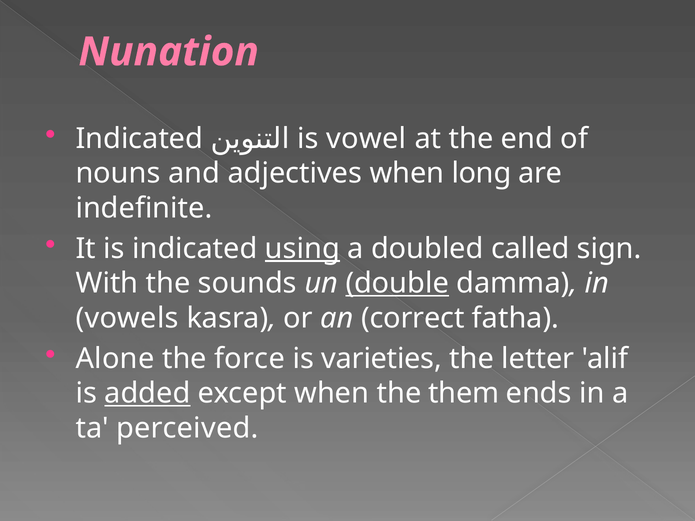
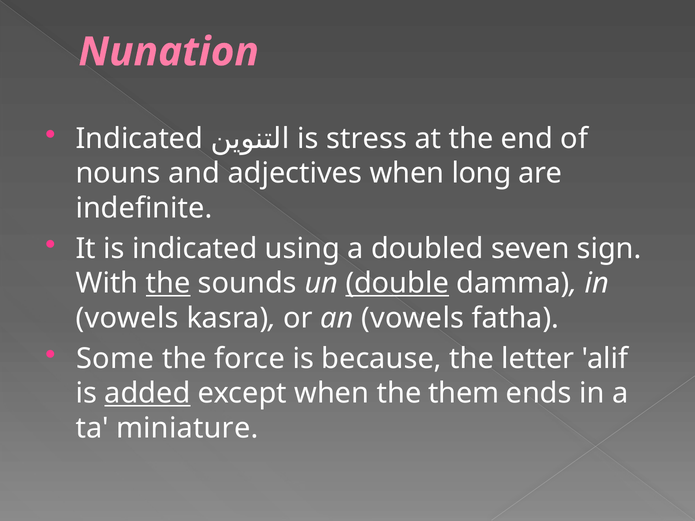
vowel: vowel -> stress
using underline: present -> none
called: called -> seven
the at (168, 283) underline: none -> present
an correct: correct -> vowels
Alone: Alone -> Some
varieties: varieties -> because
perceived: perceived -> miniature
